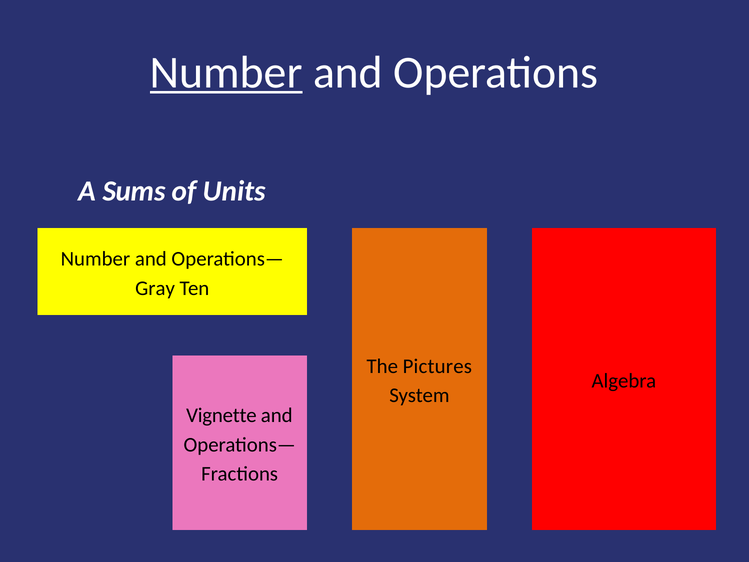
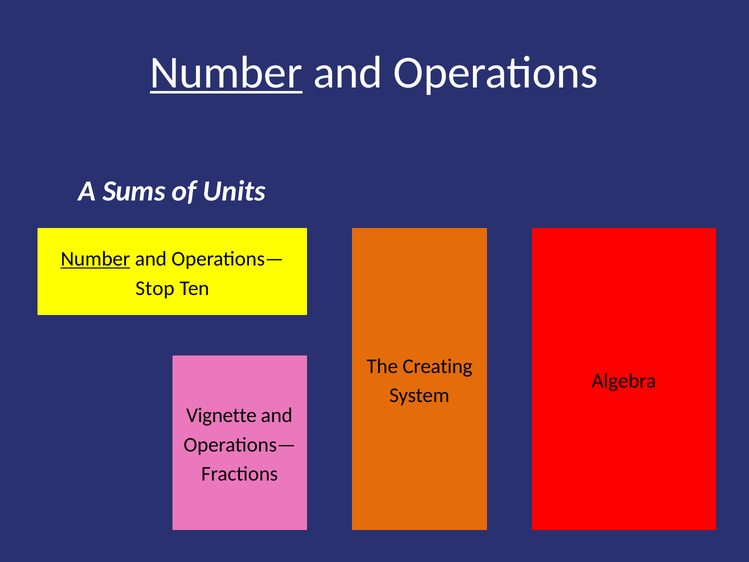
Number at (95, 259) underline: none -> present
Gray: Gray -> Stop
Pictures: Pictures -> Creating
